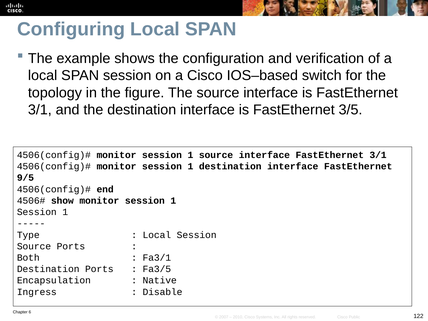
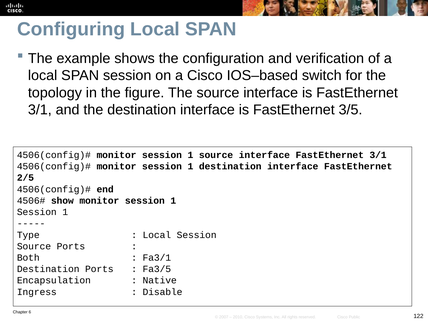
9/5: 9/5 -> 2/5
